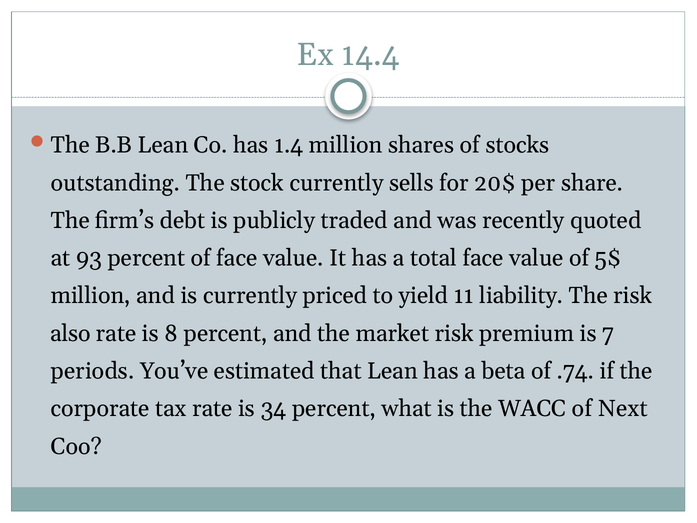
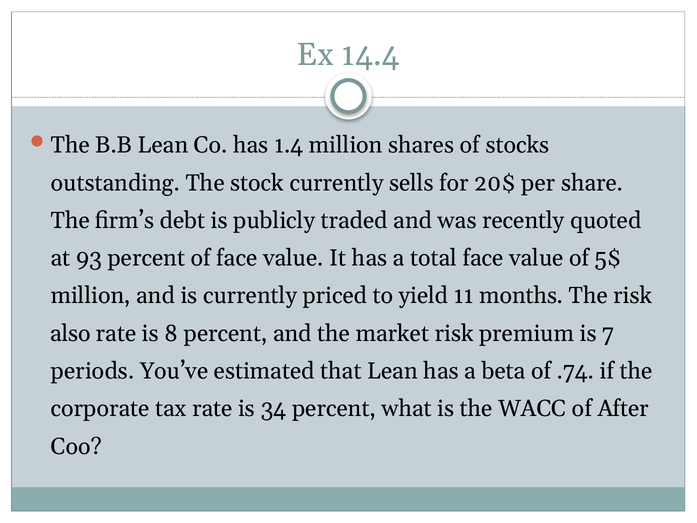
liability: liability -> months
Next: Next -> After
